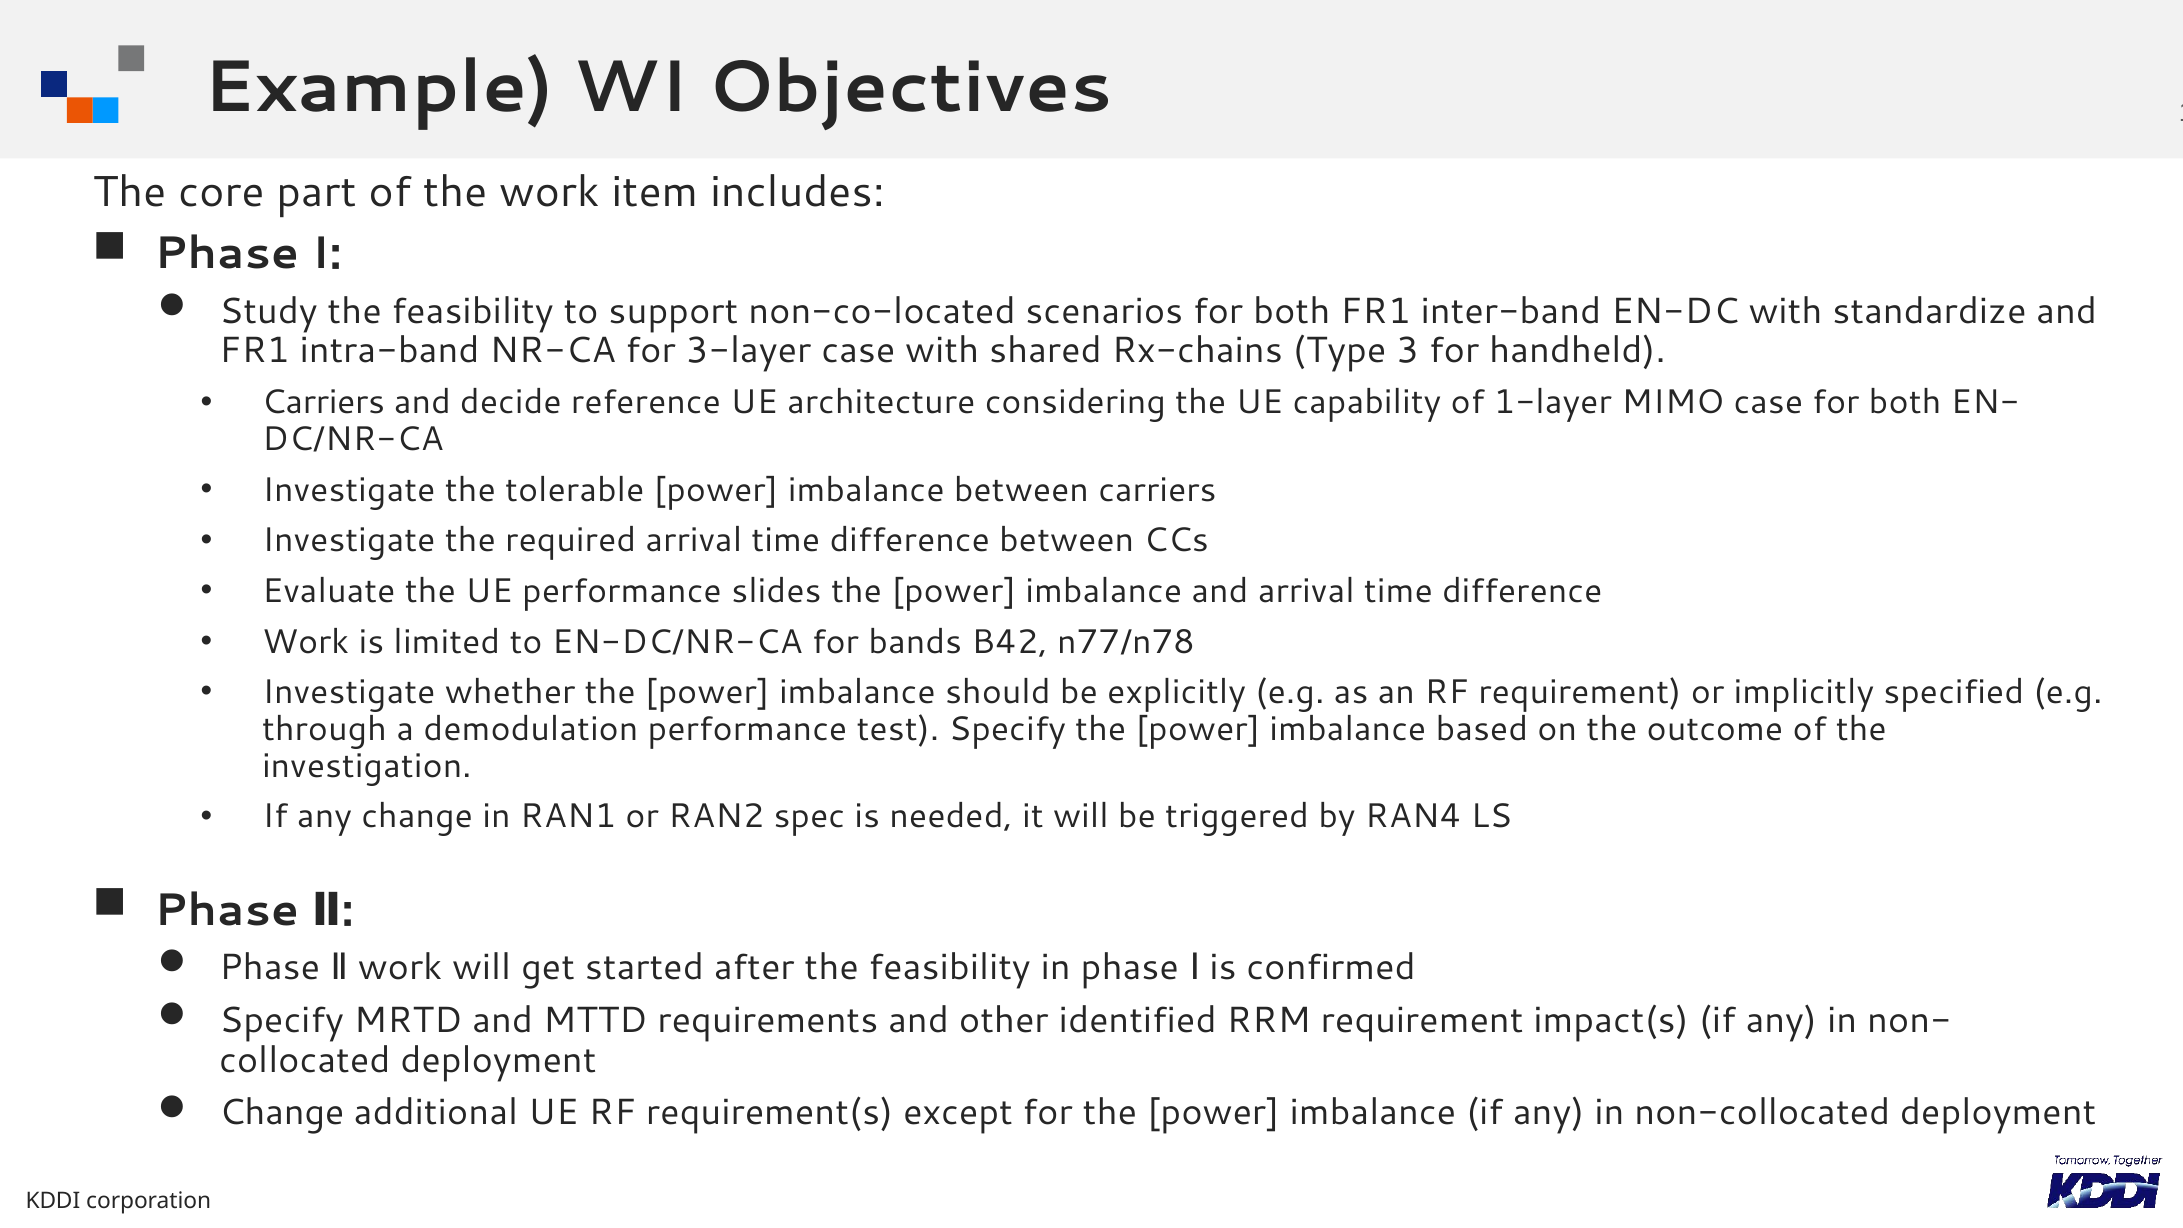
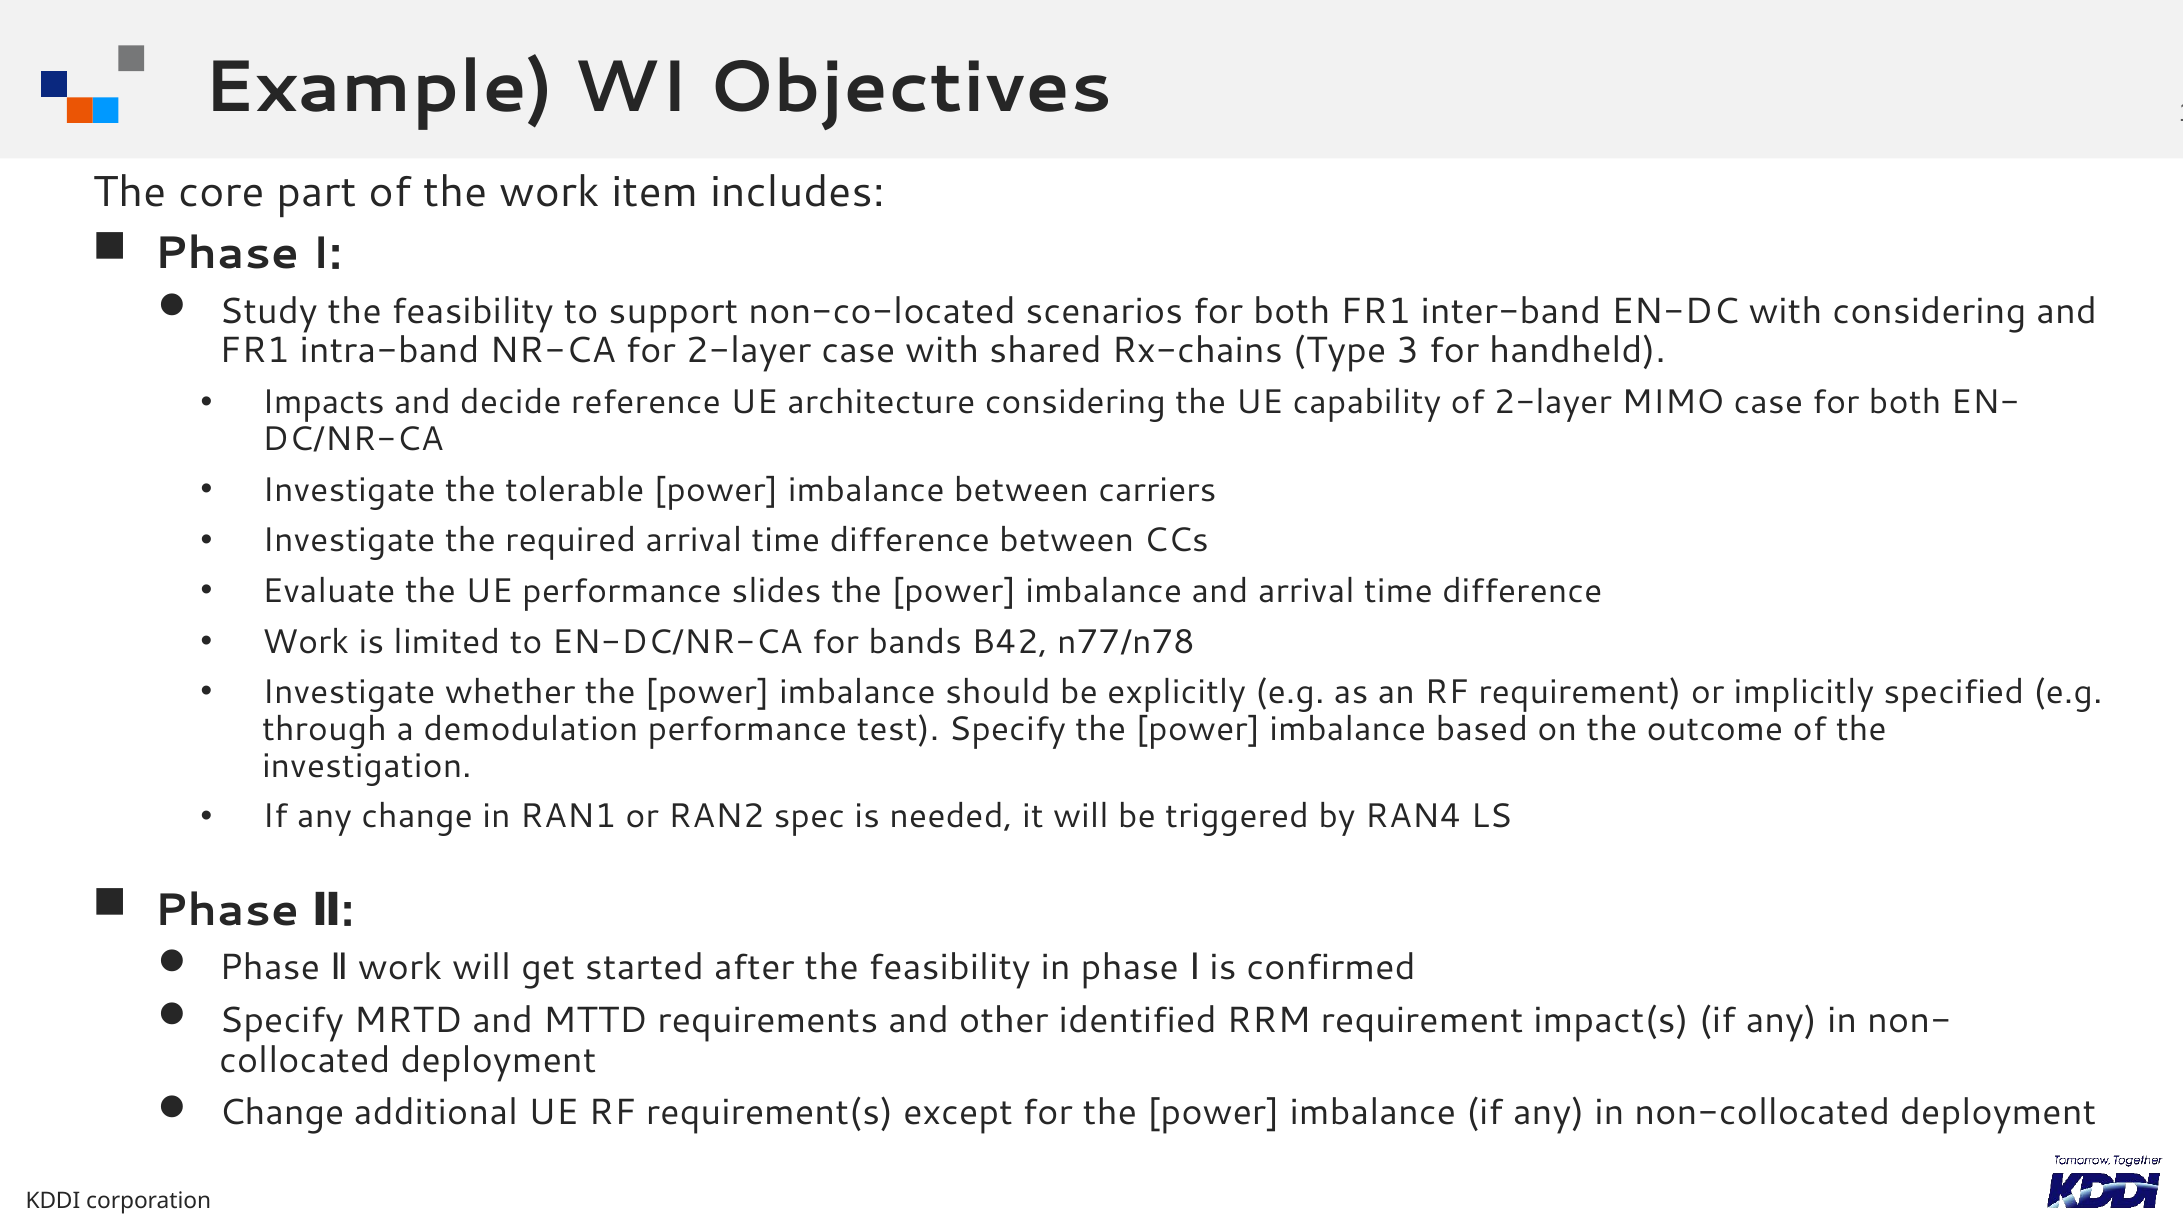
with standardize: standardize -> considering
for 3-layer: 3-layer -> 2-layer
Carriers at (323, 403): Carriers -> Impacts
of 1-layer: 1-layer -> 2-layer
